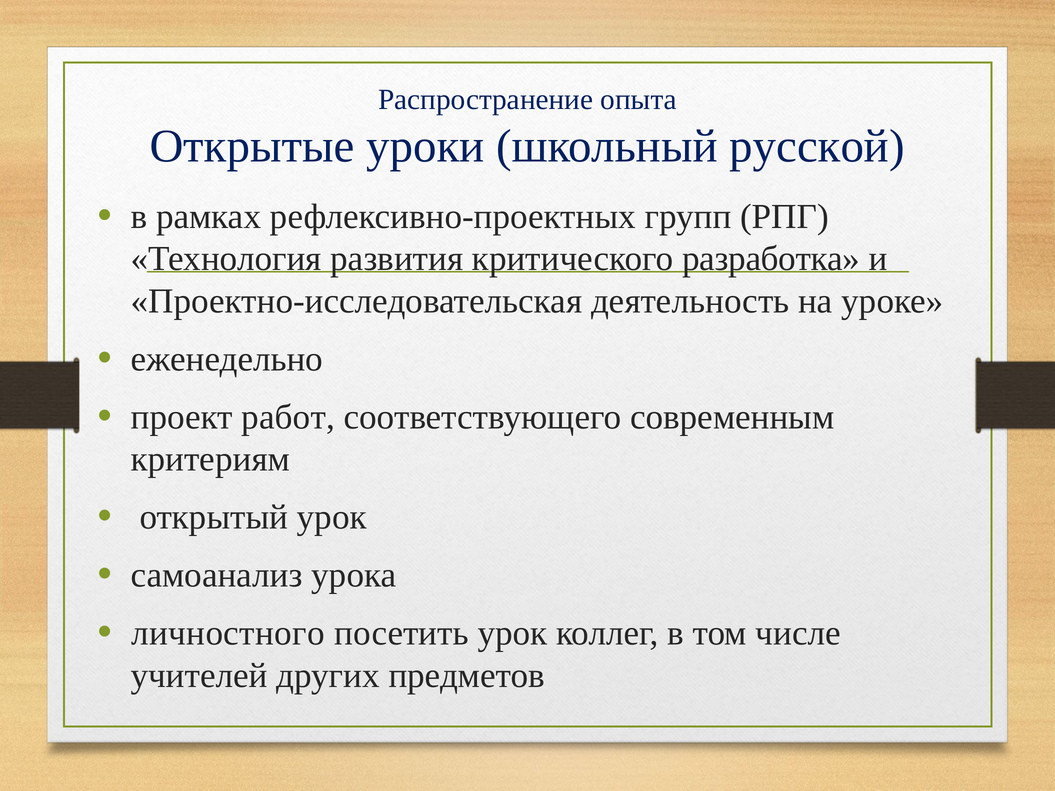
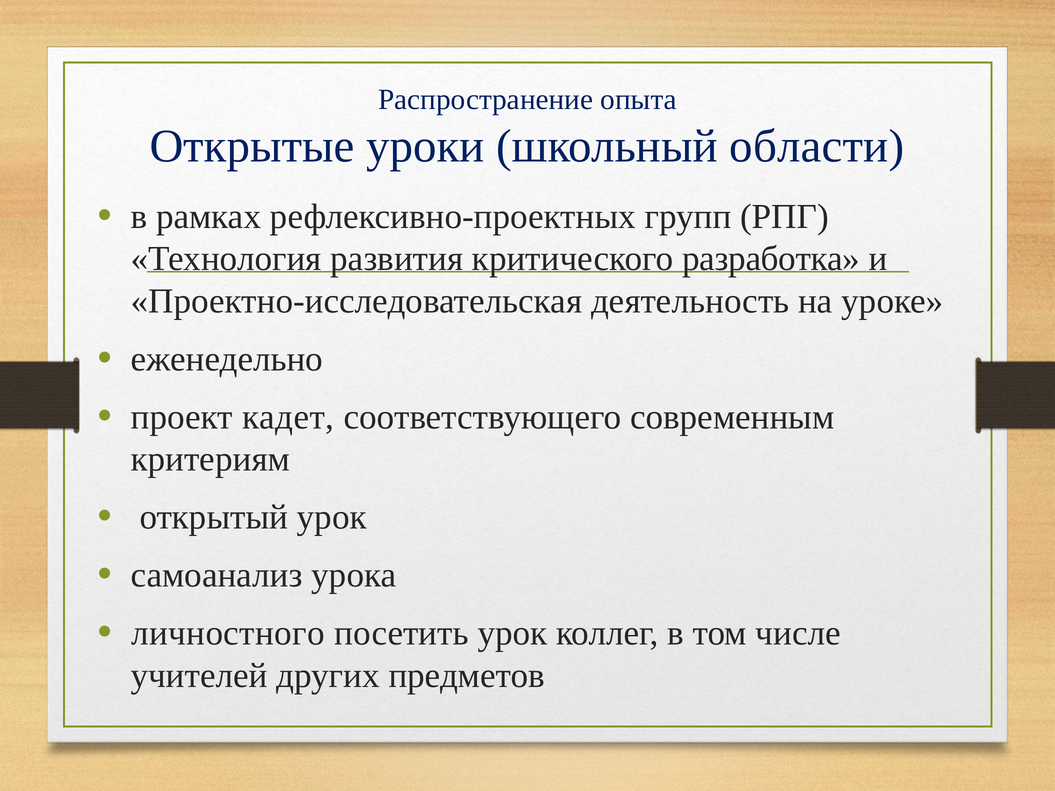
русской: русской -> области
работ: работ -> кaдет
